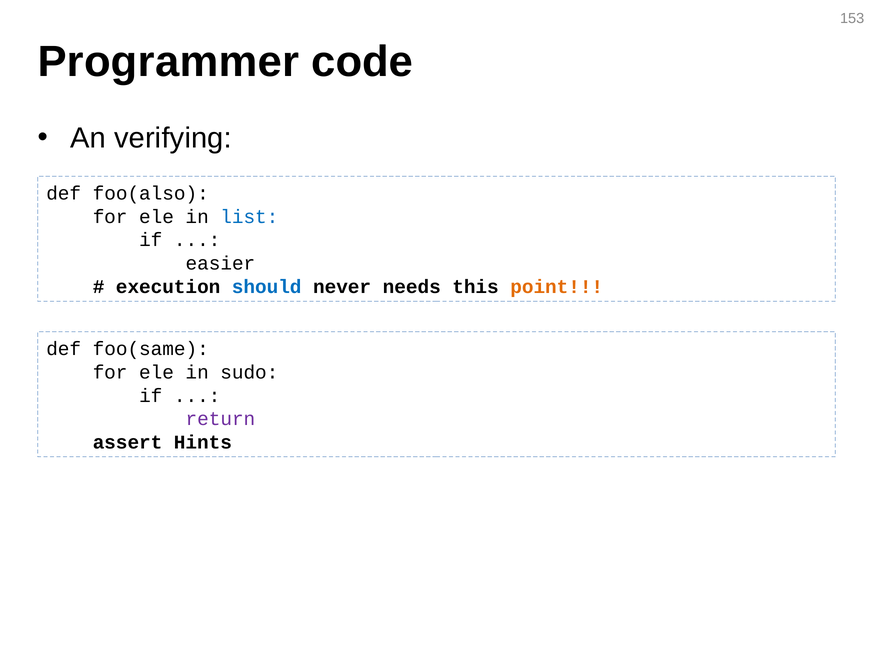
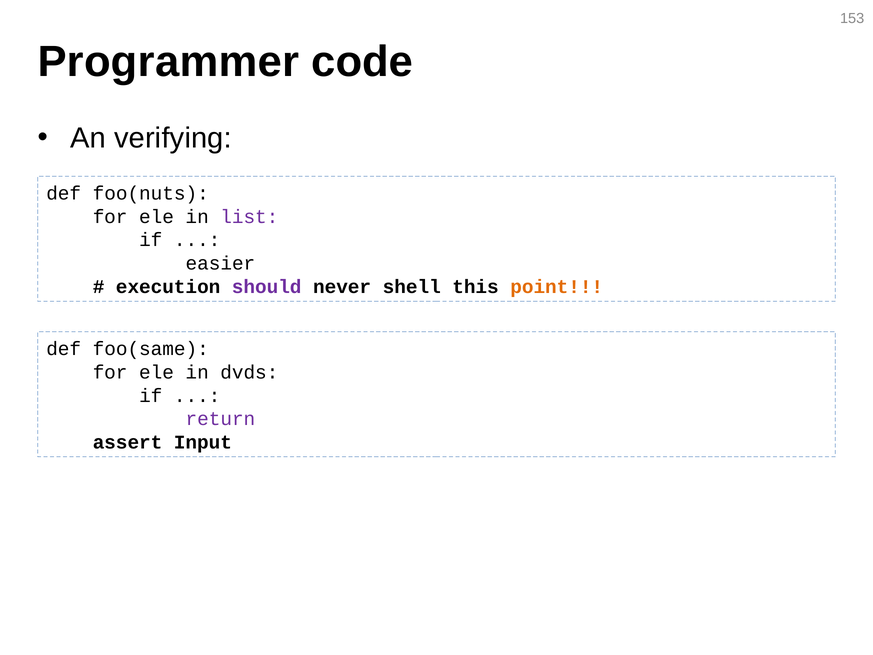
foo(also: foo(also -> foo(nuts
list colour: blue -> purple
should colour: blue -> purple
needs: needs -> shell
sudo: sudo -> dvds
Hints: Hints -> Input
